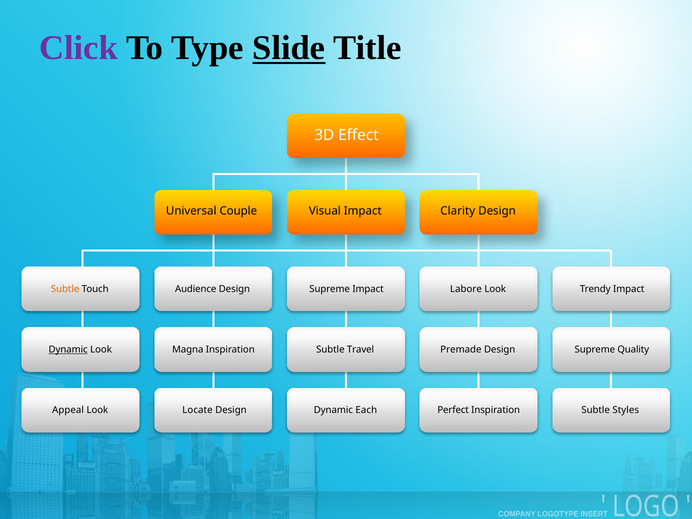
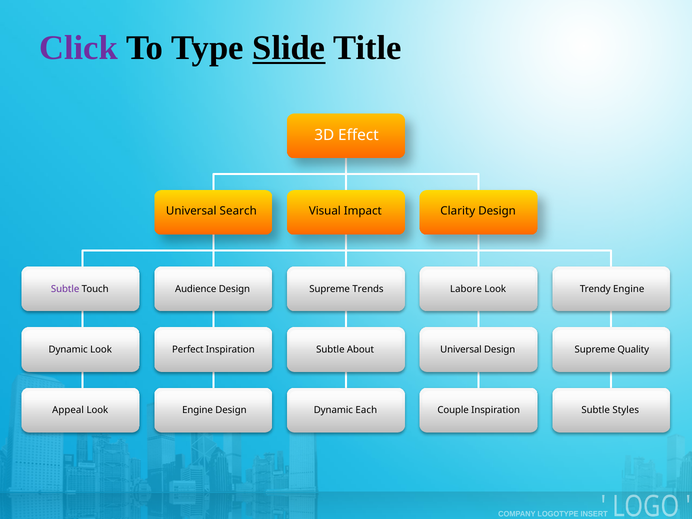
Couple: Couple -> Search
Subtle at (65, 289) colour: orange -> purple
Supreme Impact: Impact -> Trends
Trendy Impact: Impact -> Engine
Dynamic at (68, 350) underline: present -> none
Magna: Magna -> Perfect
Travel: Travel -> About
Premade at (461, 350): Premade -> Universal
Locate at (197, 410): Locate -> Engine
Perfect: Perfect -> Couple
